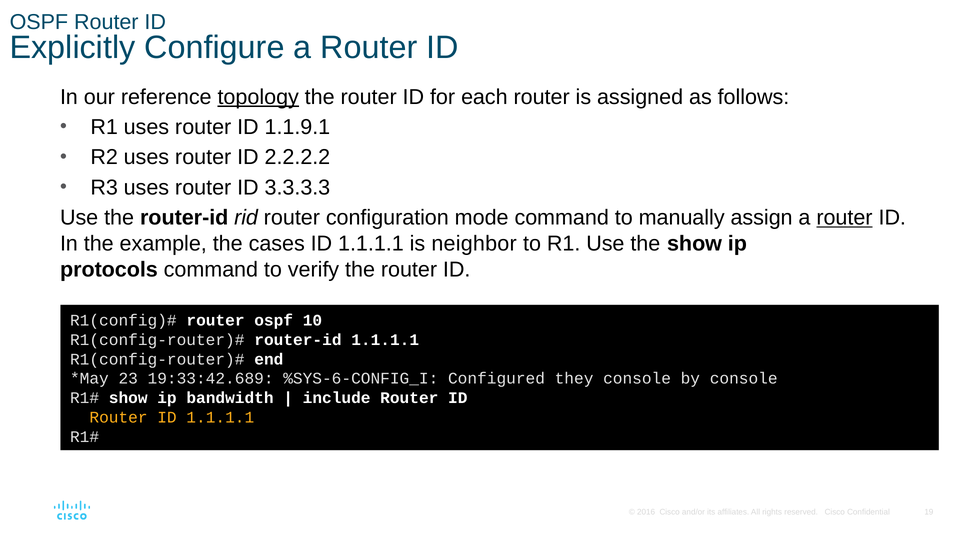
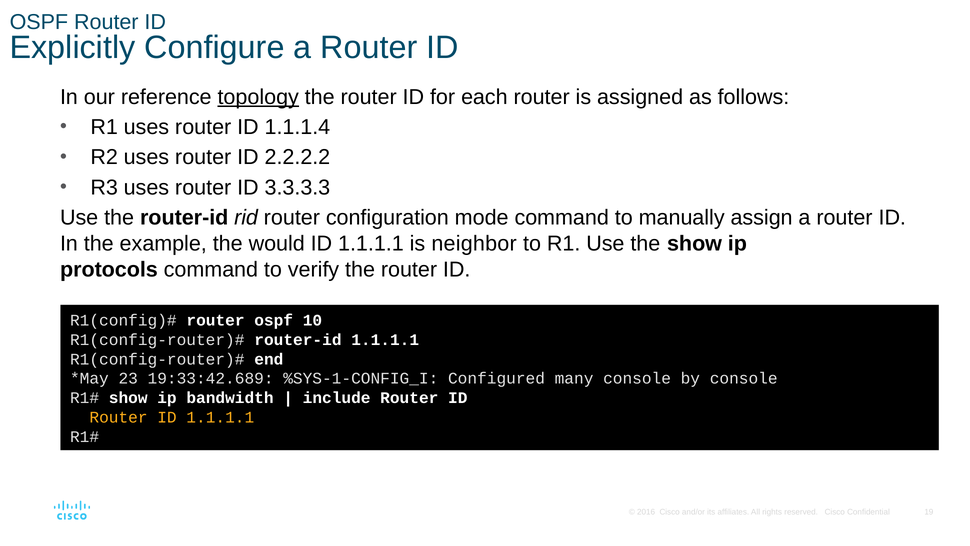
1.1.9.1: 1.1.9.1 -> 1.1.1.4
router at (844, 218) underline: present -> none
cases: cases -> would
%SYS-6-CONFIG_I: %SYS-6-CONFIG_I -> %SYS-1-CONFIG_I
they: they -> many
